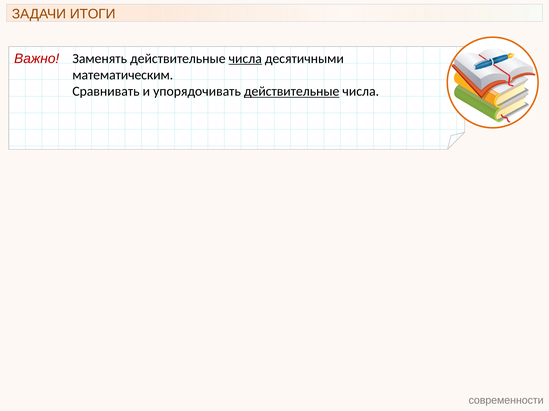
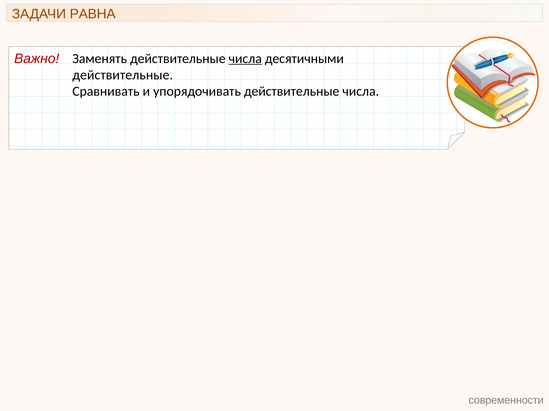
ИТОГИ: ИТОГИ -> РАВНА
математическим at (123, 75): математическим -> действительные
действительные at (292, 92) underline: present -> none
